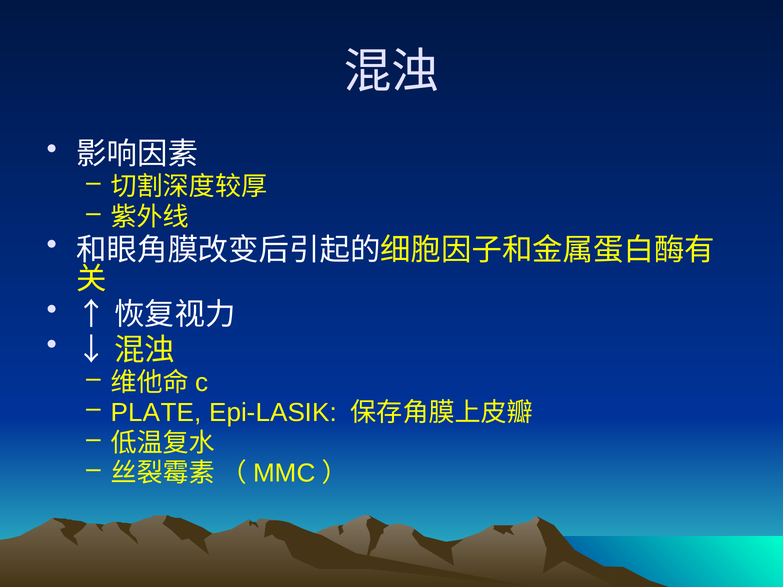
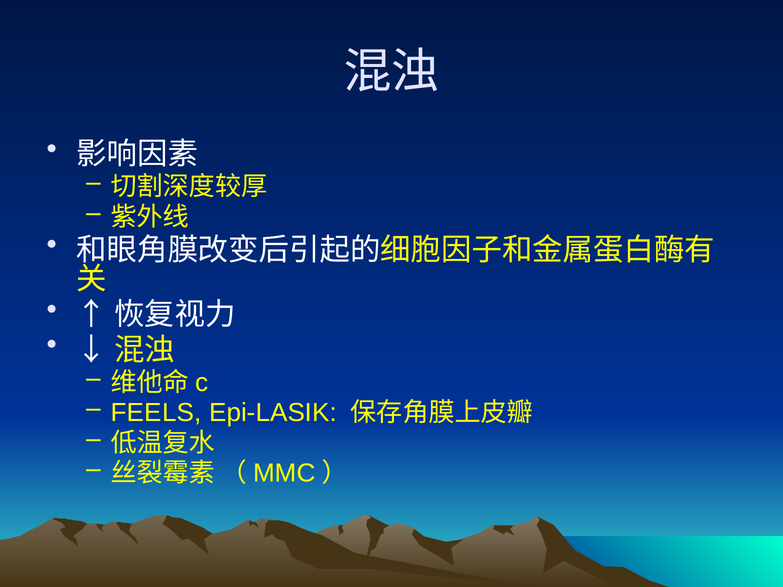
PLATE: PLATE -> FEELS
